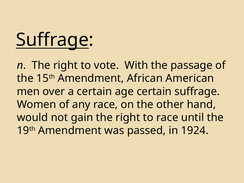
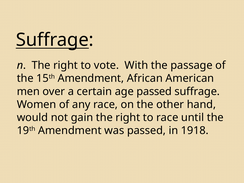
age certain: certain -> passed
1924: 1924 -> 1918
